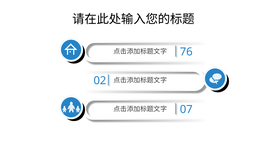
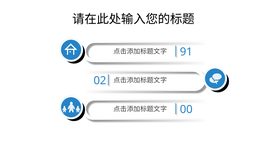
76: 76 -> 91
07: 07 -> 00
